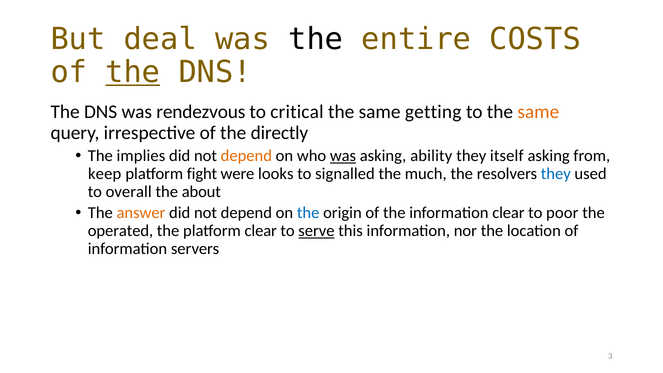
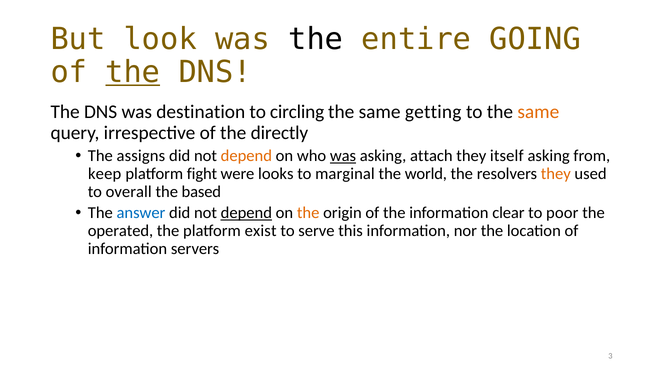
deal: deal -> look
COSTS: COSTS -> GOING
rendezvous: rendezvous -> destination
critical: critical -> circling
implies: implies -> assigns
ability: ability -> attach
signalled: signalled -> marginal
much: much -> world
they at (556, 174) colour: blue -> orange
about: about -> based
answer colour: orange -> blue
depend at (246, 213) underline: none -> present
the at (308, 213) colour: blue -> orange
platform clear: clear -> exist
serve underline: present -> none
